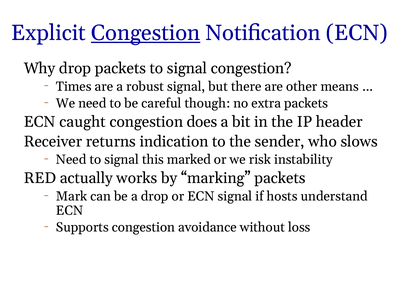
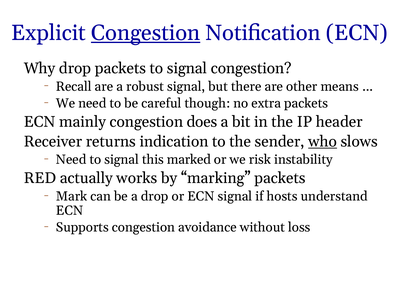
Times: Times -> Recall
caught: caught -> mainly
who underline: none -> present
